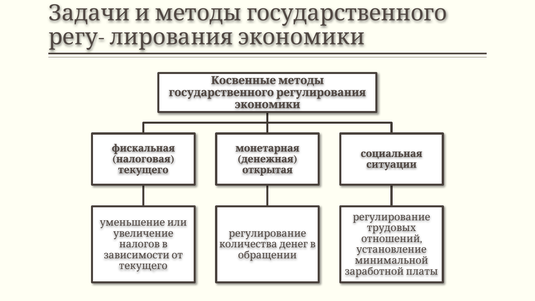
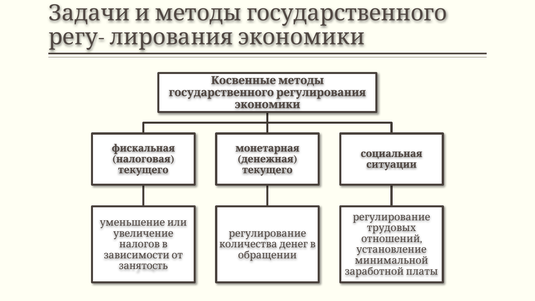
открытая at (267, 170): открытая -> текущего
текущего at (143, 266): текущего -> занятость
